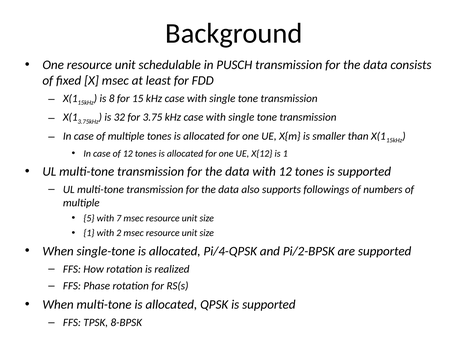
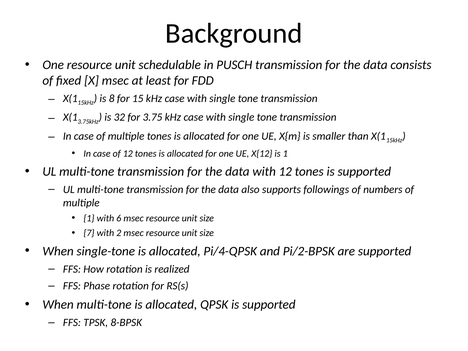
5 at (89, 218): 5 -> 1
7: 7 -> 6
1 at (89, 233): 1 -> 7
